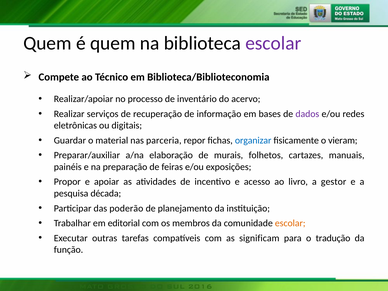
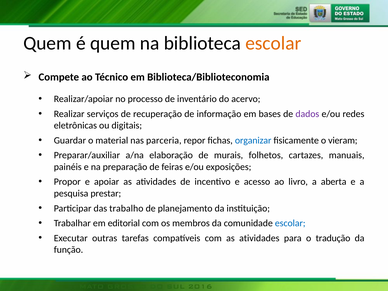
escolar at (273, 43) colour: purple -> orange
gestor: gestor -> aberta
década: década -> prestar
poderão: poderão -> trabalho
escolar at (290, 223) colour: orange -> blue
com as significam: significam -> atividades
